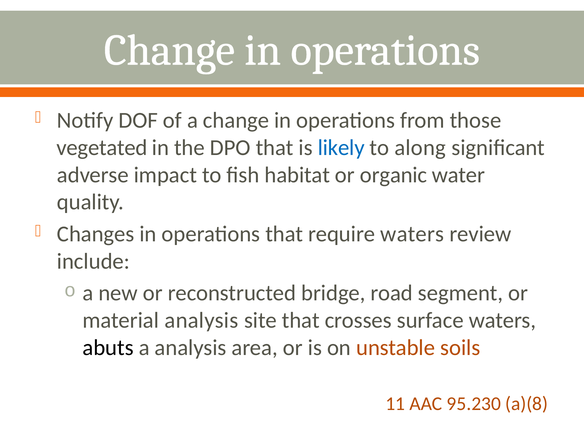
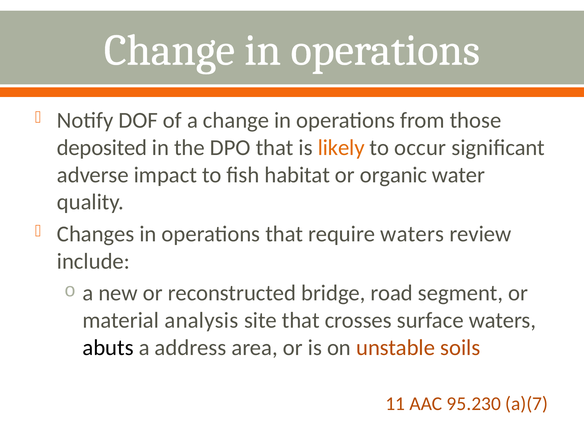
vegetated: vegetated -> deposited
likely colour: blue -> orange
along: along -> occur
a analysis: analysis -> address
a)(8: a)(8 -> a)(7
